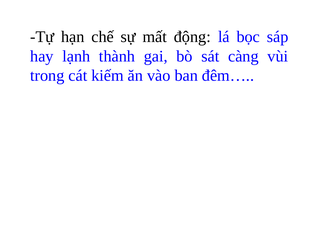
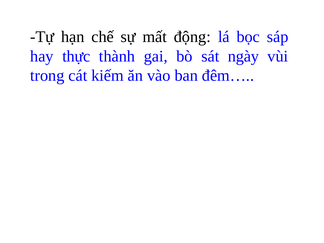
lạnh: lạnh -> thực
càng: càng -> ngày
